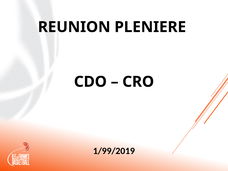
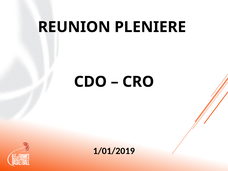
1/99/2019: 1/99/2019 -> 1/01/2019
